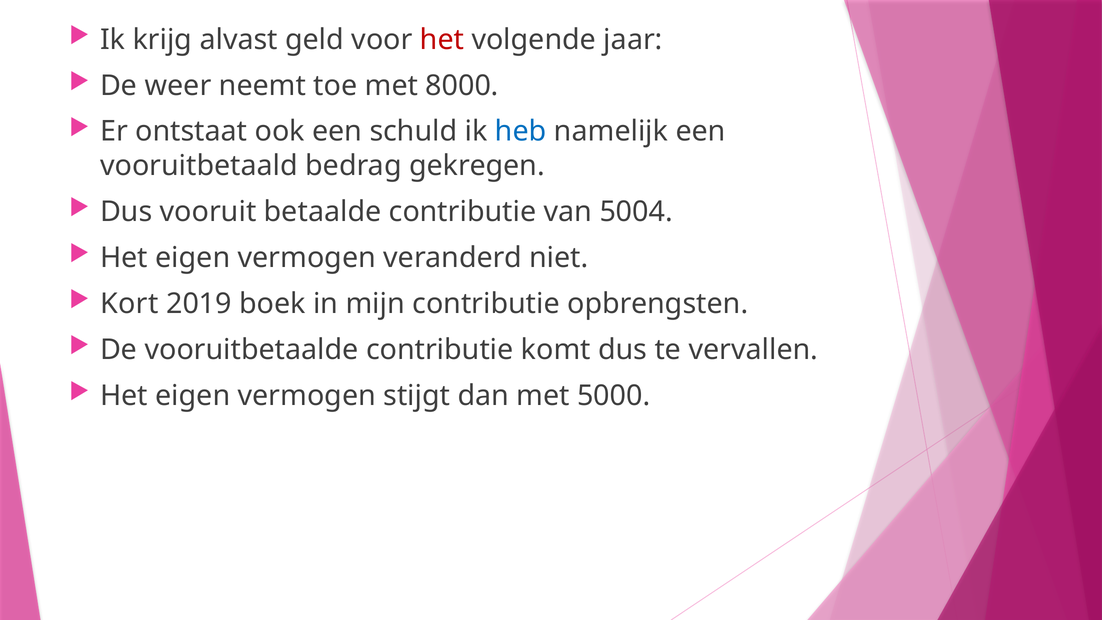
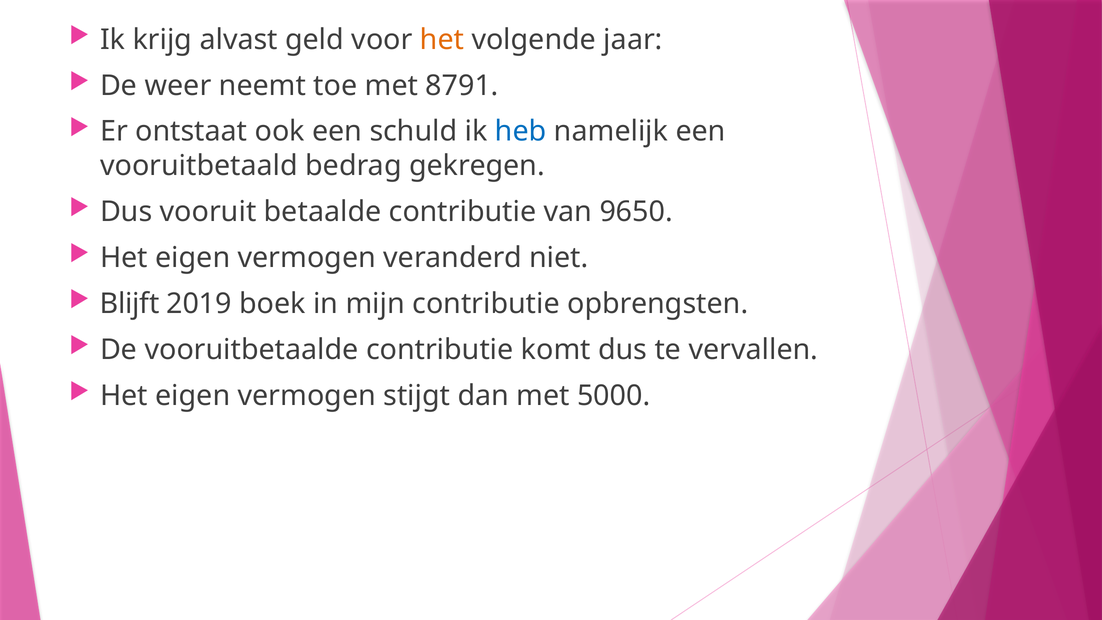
het at (442, 40) colour: red -> orange
8000: 8000 -> 8791
5004: 5004 -> 9650
Kort: Kort -> Blijft
